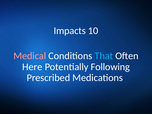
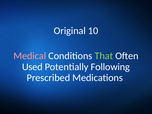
Impacts: Impacts -> Original
That colour: light blue -> light green
Here: Here -> Used
